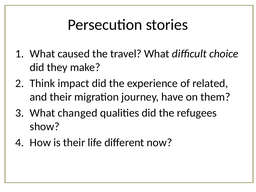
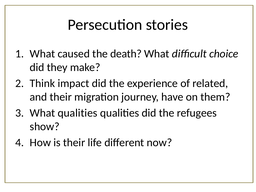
travel: travel -> death
What changed: changed -> qualities
